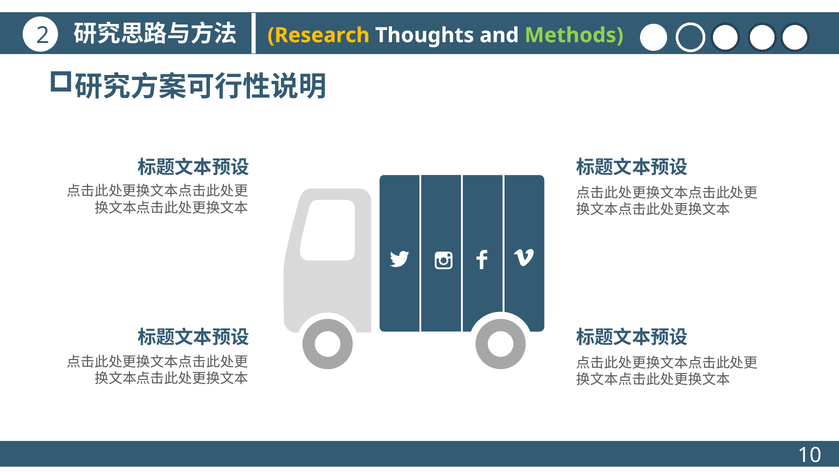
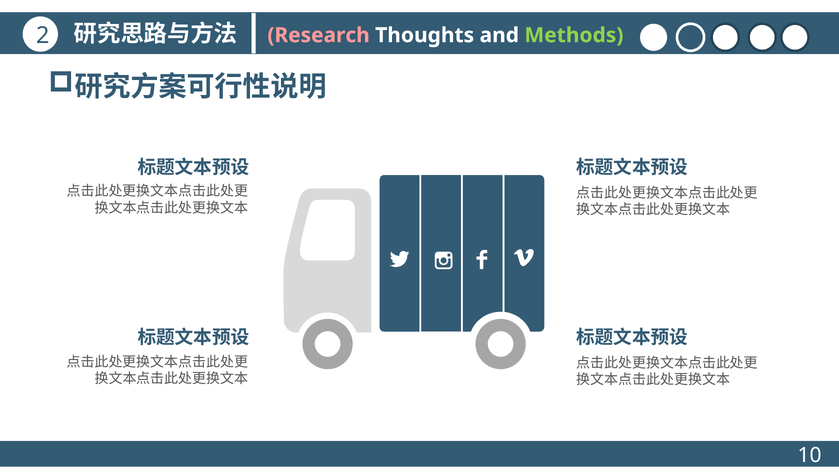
Research colour: yellow -> pink
